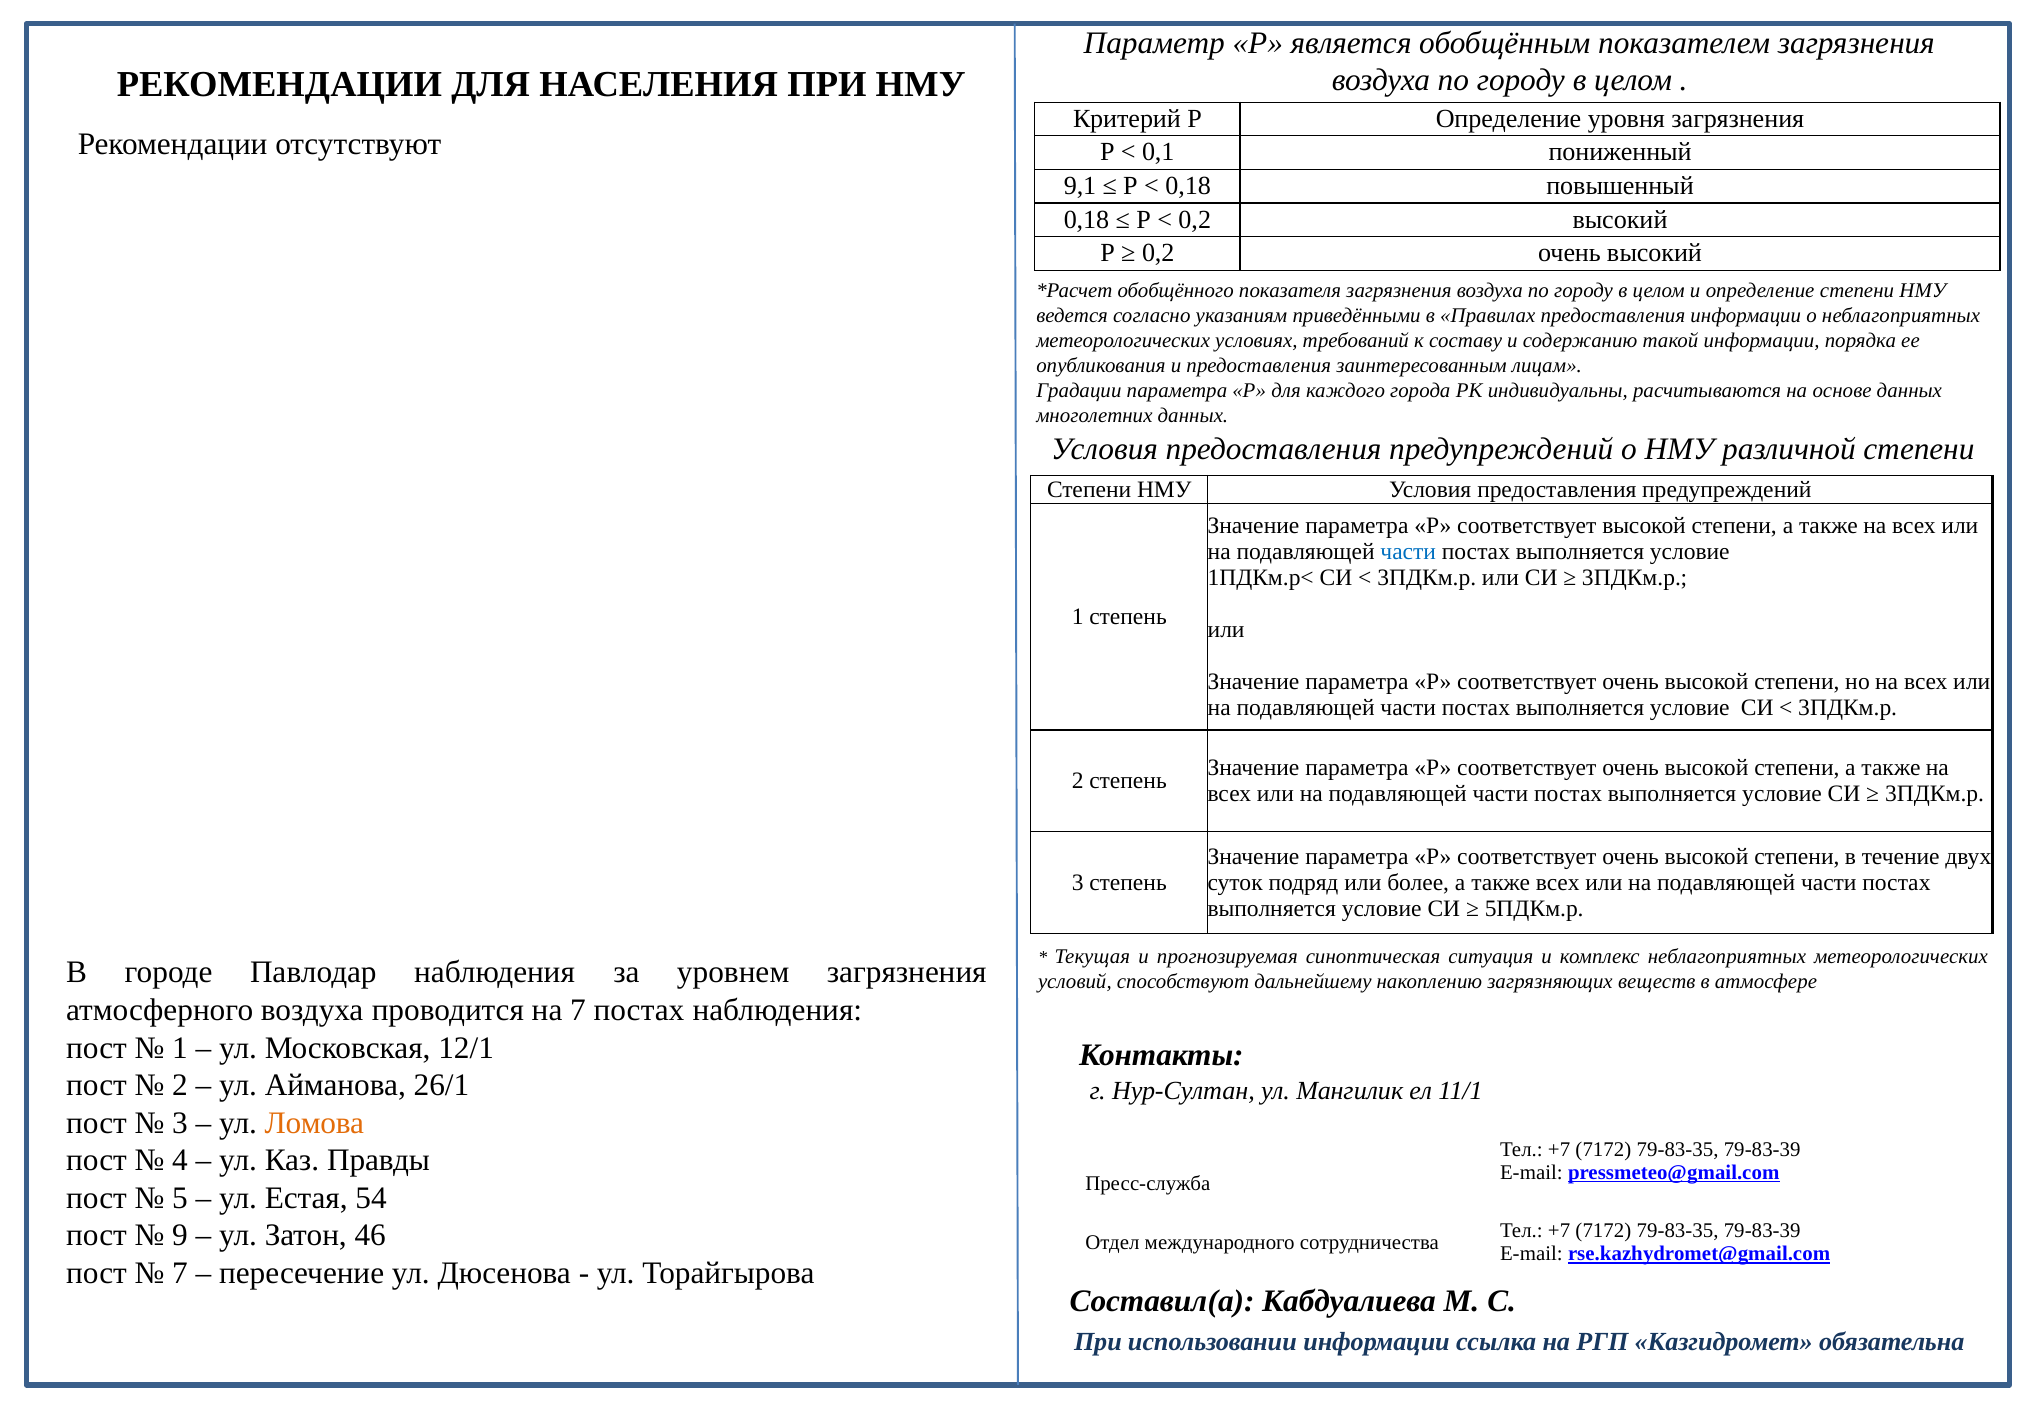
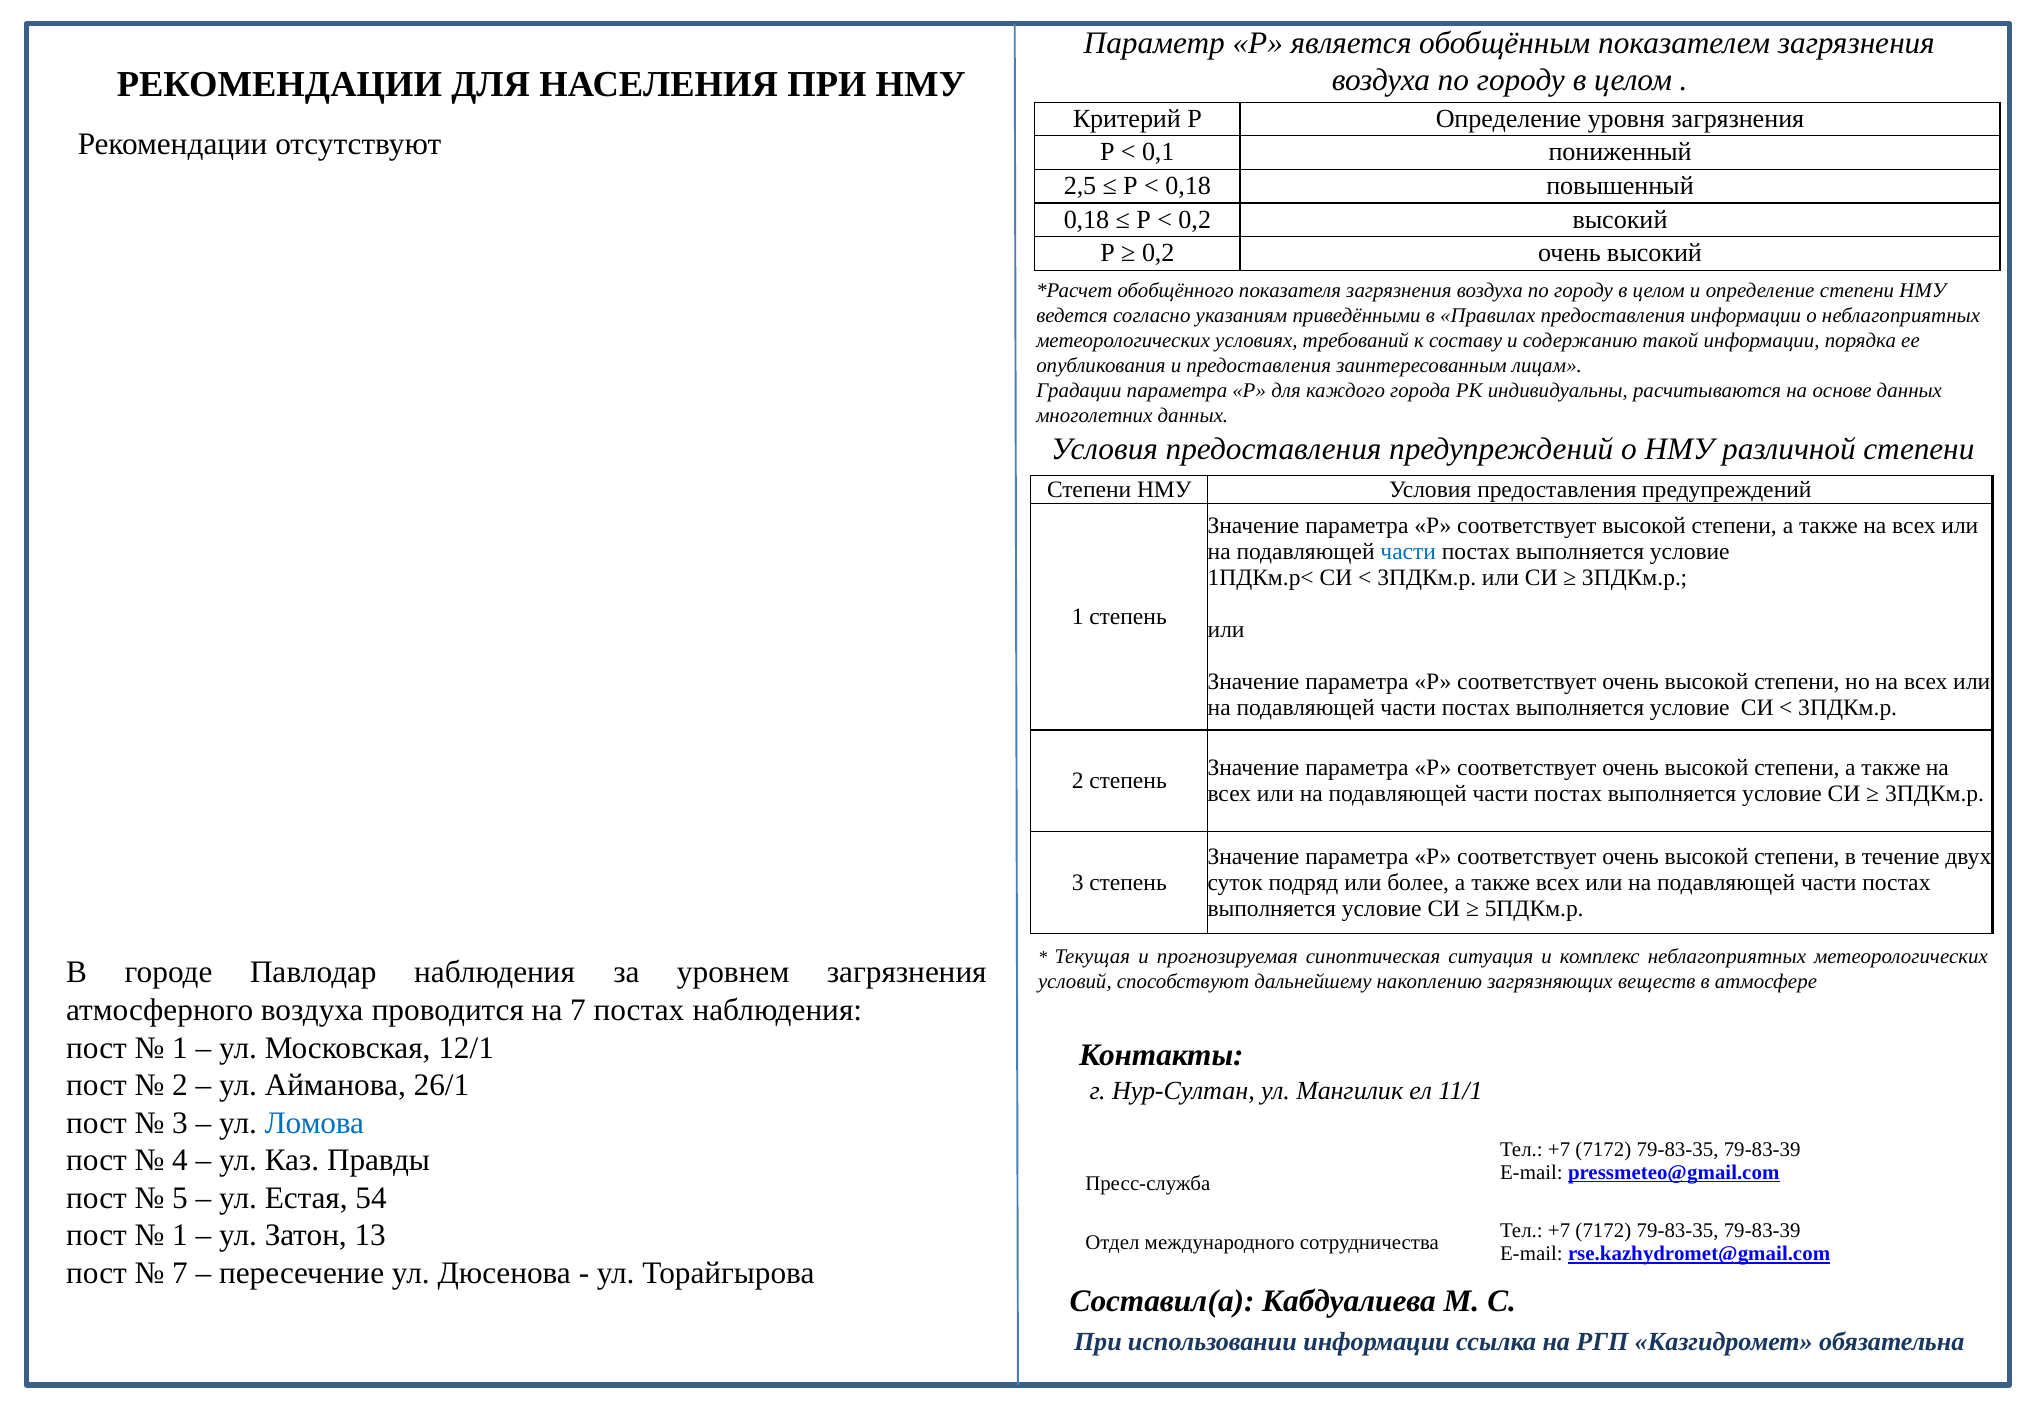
9,1: 9,1 -> 2,5
Ломова colour: orange -> blue
9 at (180, 1236): 9 -> 1
46: 46 -> 13
